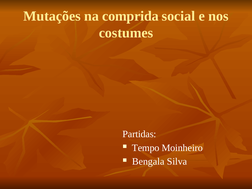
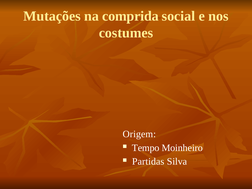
Partidas: Partidas -> Origem
Bengala: Bengala -> Partidas
